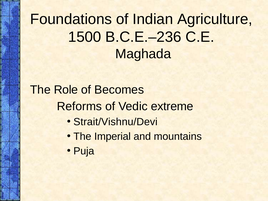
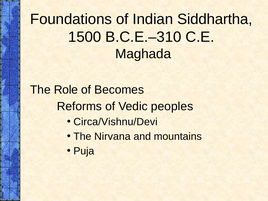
Agriculture: Agriculture -> Siddhartha
B.C.E.–236: B.C.E.–236 -> B.C.E.–310
extreme: extreme -> peoples
Strait/Vishnu/Devi: Strait/Vishnu/Devi -> Circa/Vishnu/Devi
Imperial: Imperial -> Nirvana
